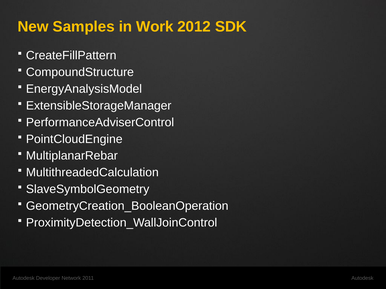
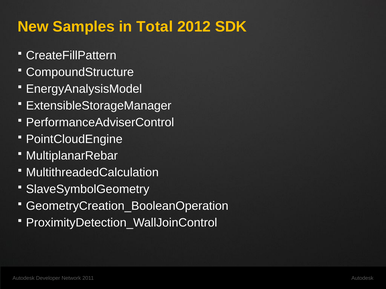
Work: Work -> Total
